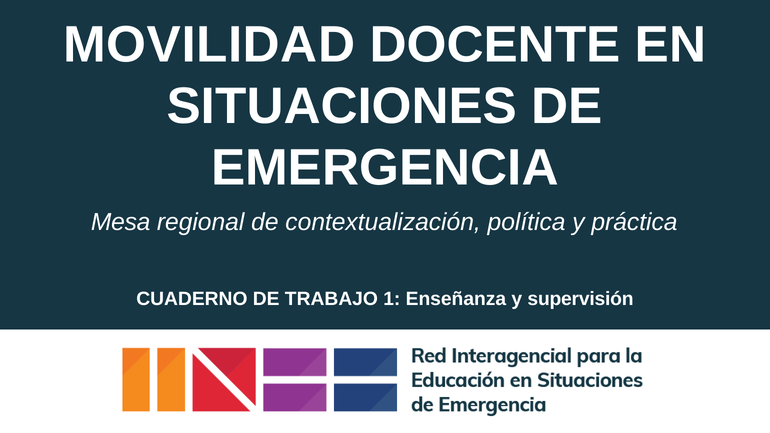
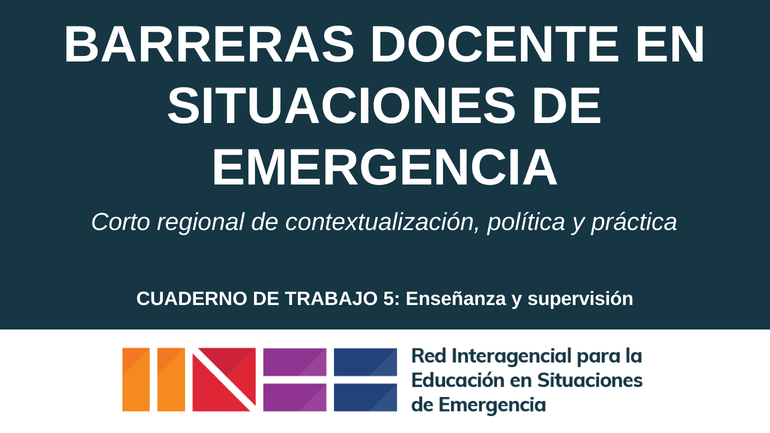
MOVILIDAD: MOVILIDAD -> BARRERAS
Mesa: Mesa -> Corto
1: 1 -> 5
